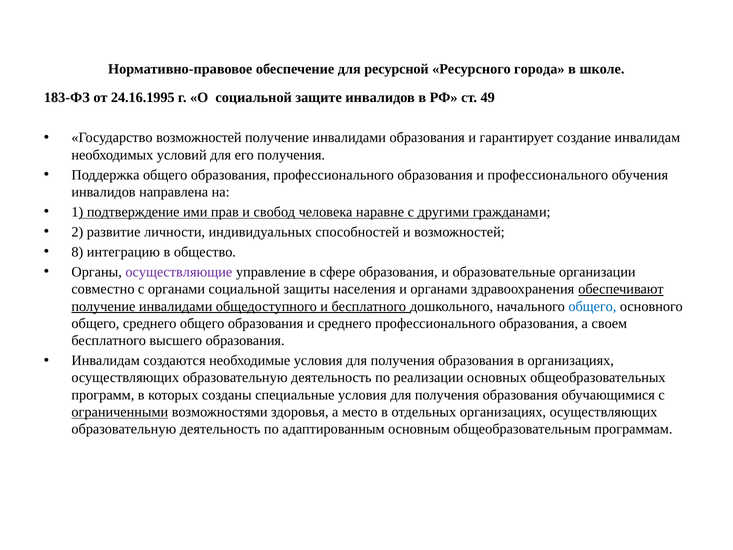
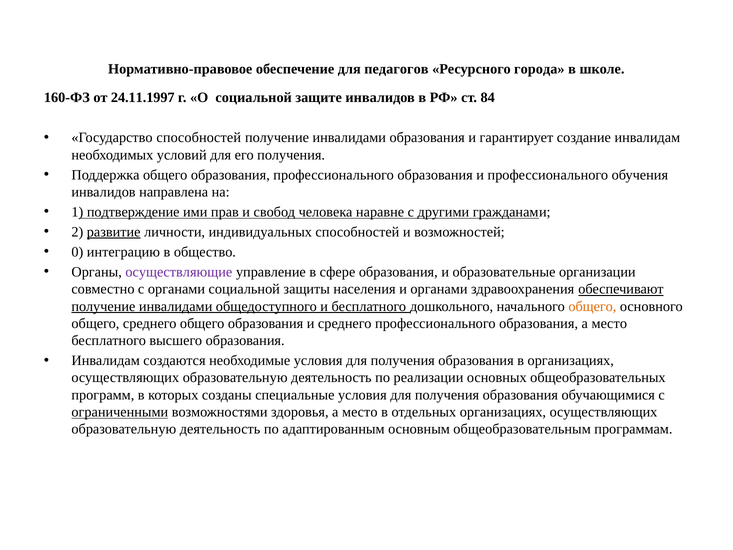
ресурсной: ресурсной -> педагогов
183-ФЗ: 183-ФЗ -> 160-ФЗ
24.16.1995: 24.16.1995 -> 24.11.1997
49: 49 -> 84
Государство возможностей: возможностей -> способностей
развитие underline: none -> present
8: 8 -> 0
общего at (592, 306) colour: blue -> orange
образования а своем: своем -> место
